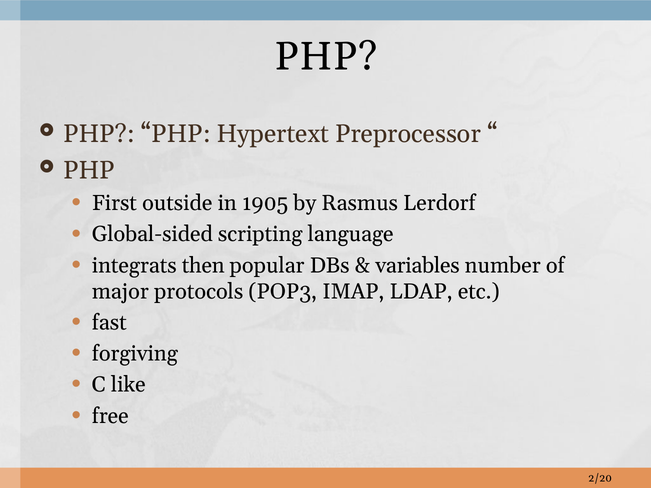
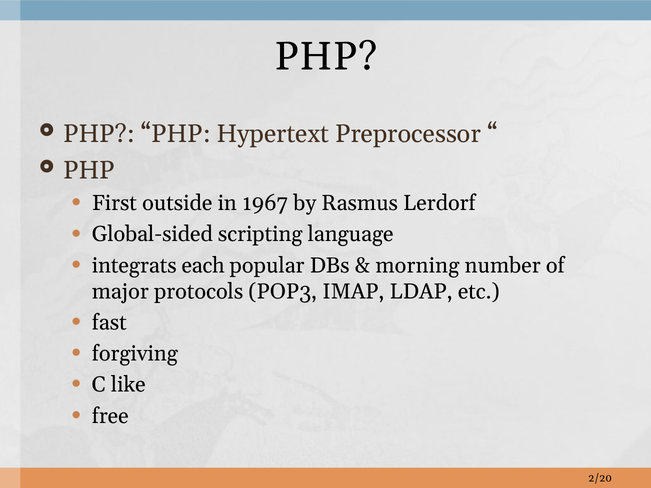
1905: 1905 -> 1967
then: then -> each
variables: variables -> morning
